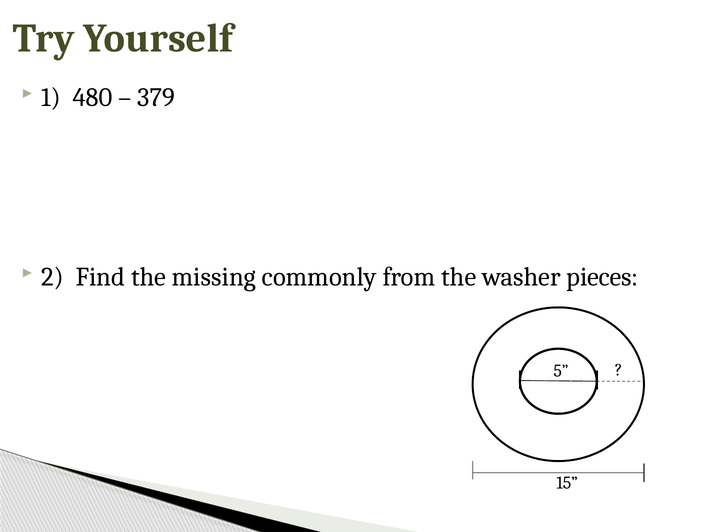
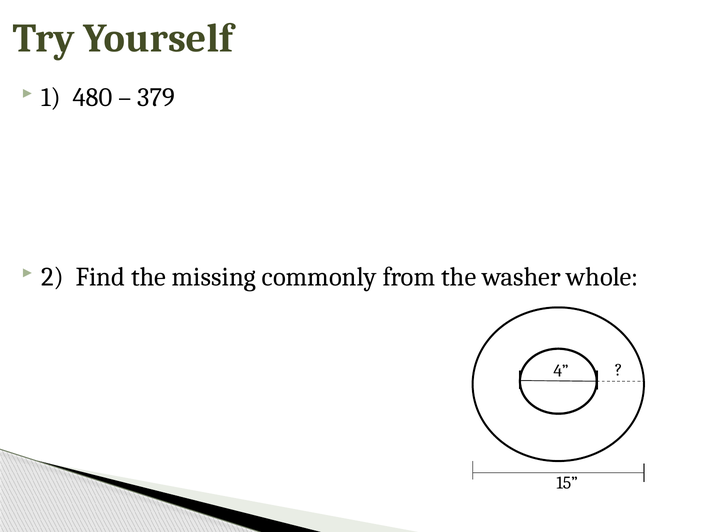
pieces: pieces -> whole
5: 5 -> 4
